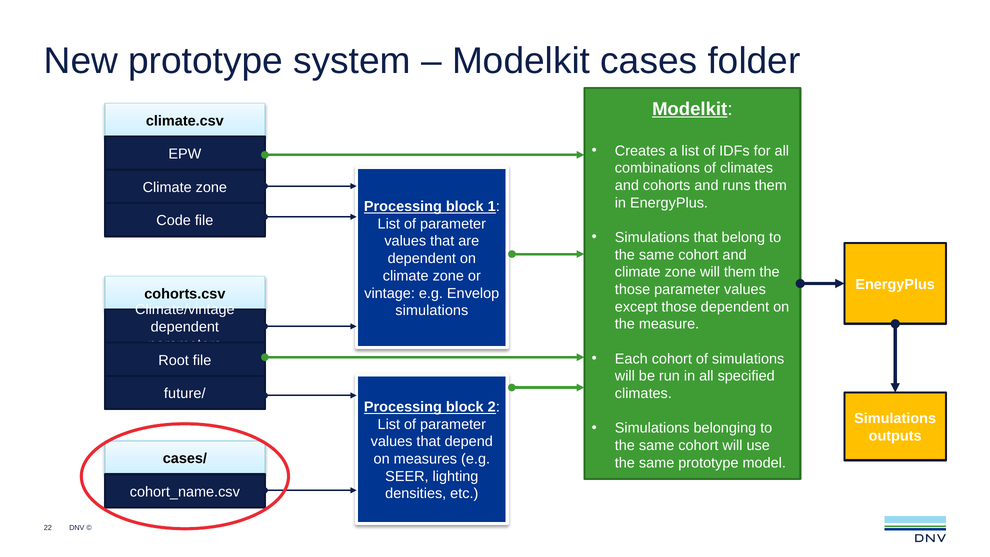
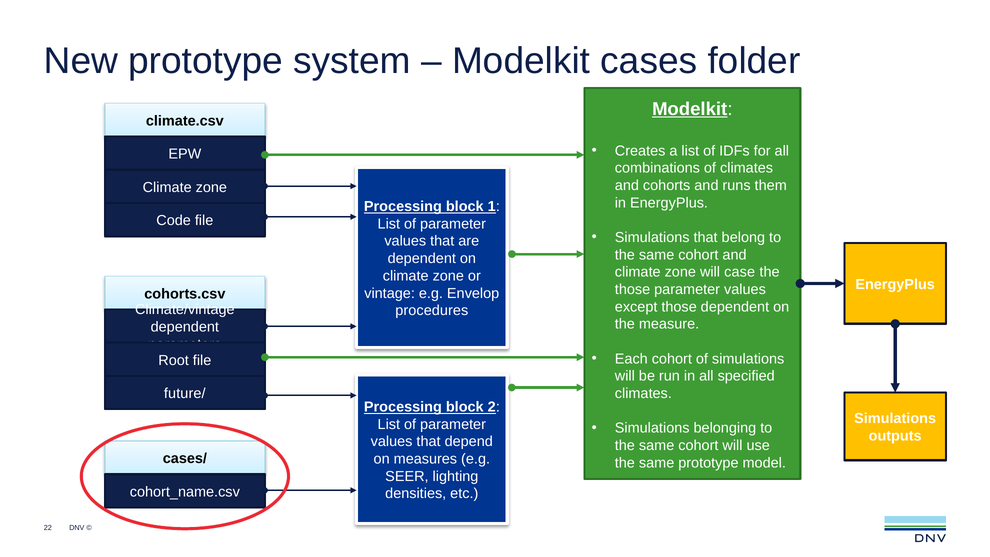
will them: them -> case
simulations at (432, 311): simulations -> procedures
